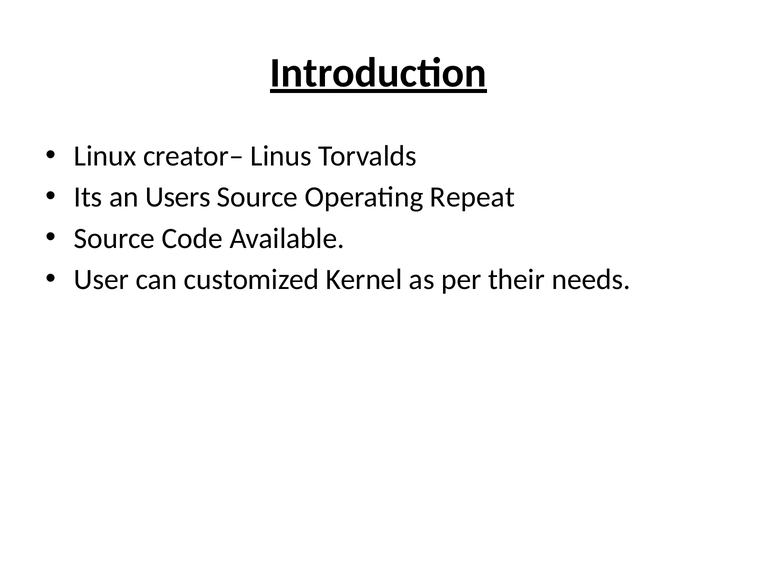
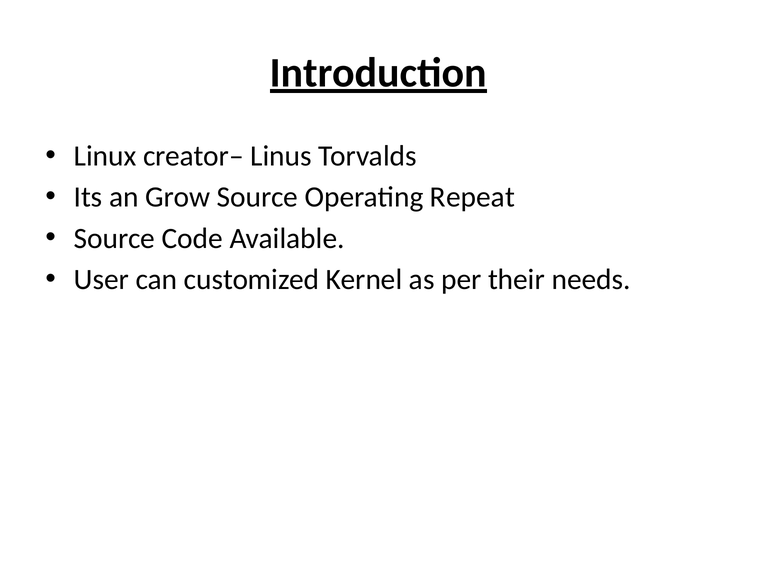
Users: Users -> Grow
